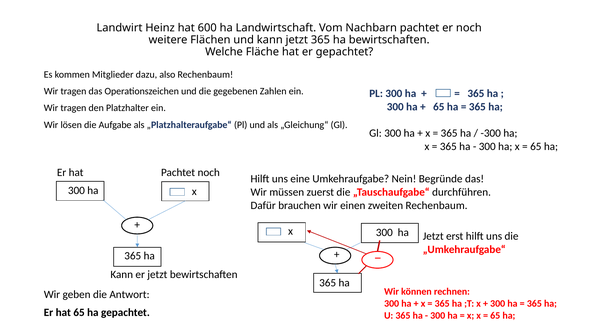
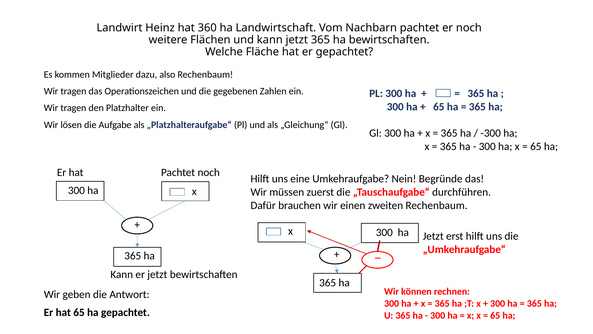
600: 600 -> 360
